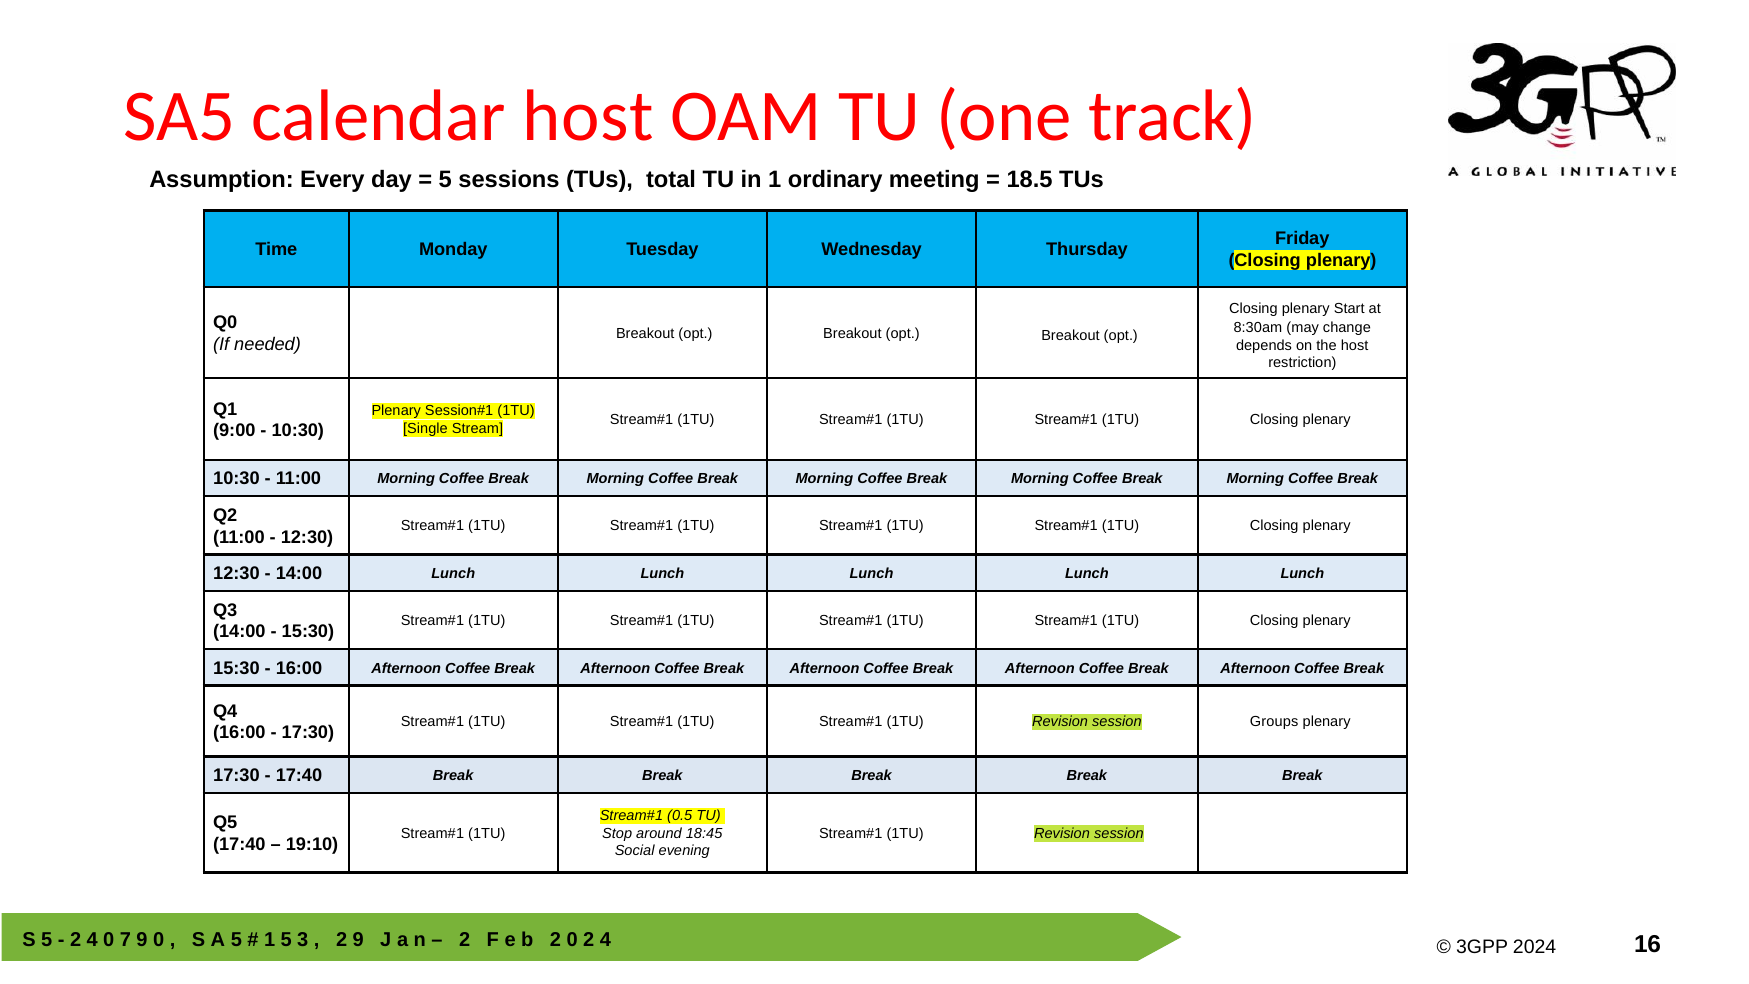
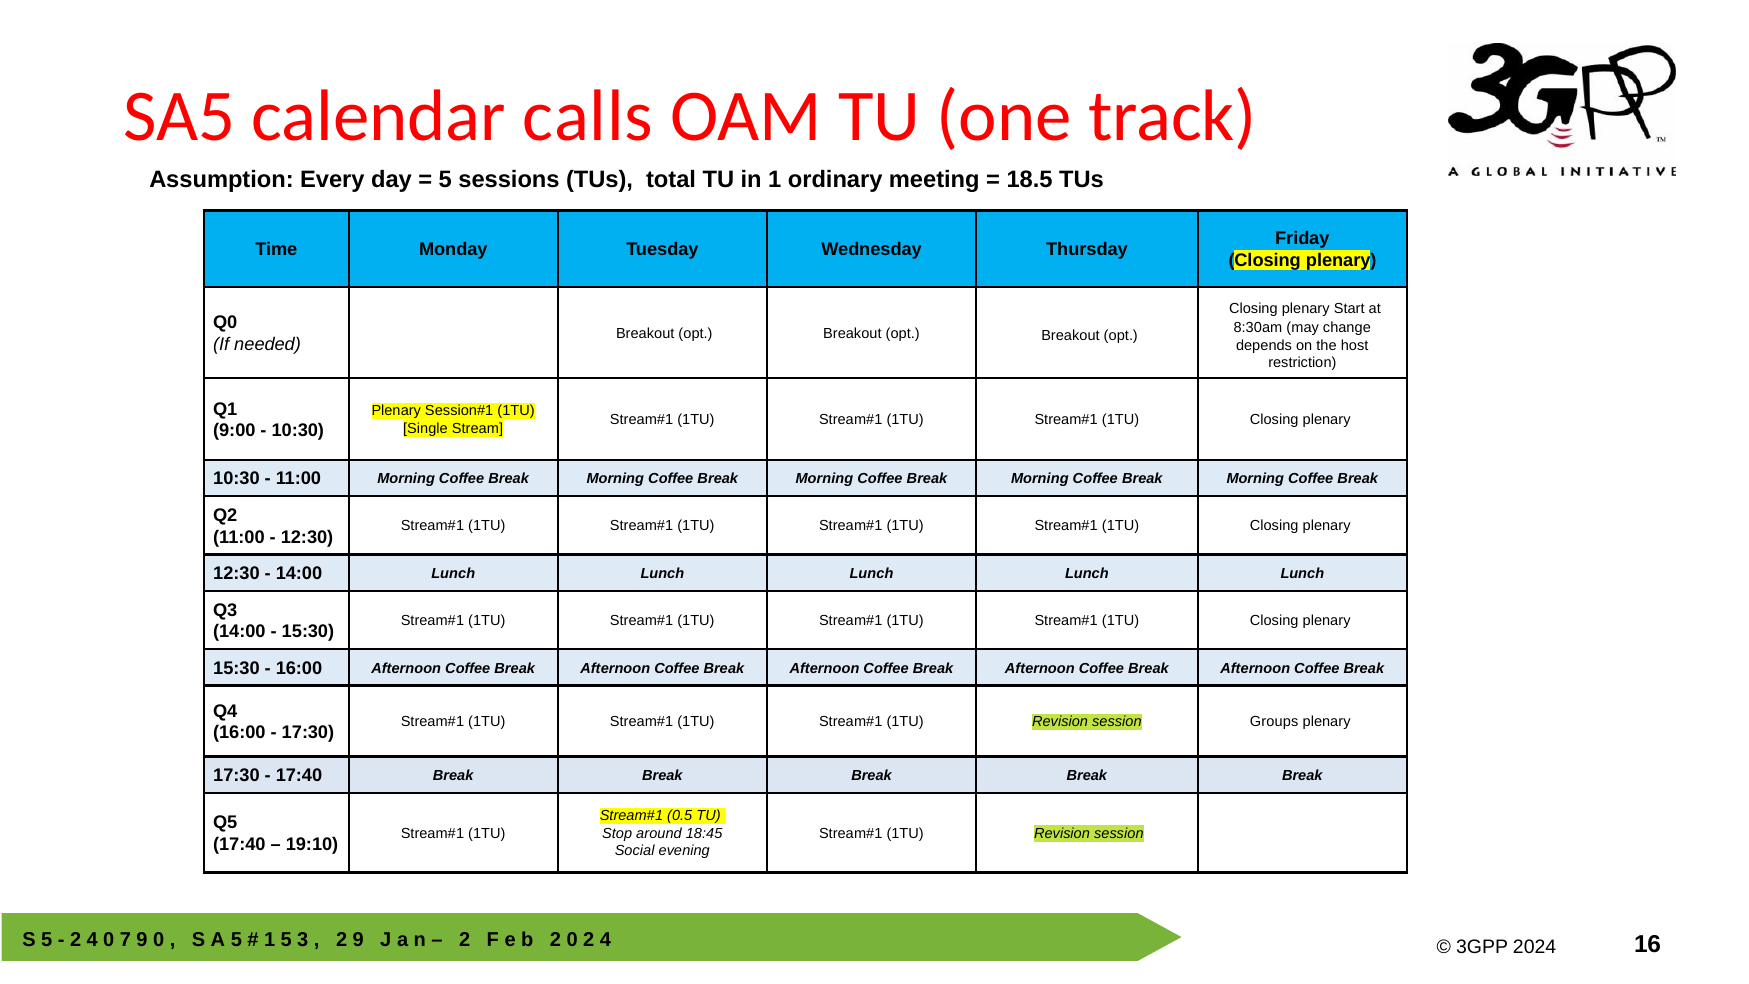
calendar host: host -> calls
